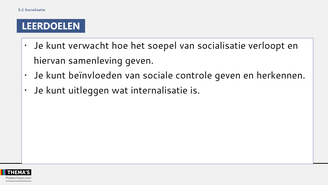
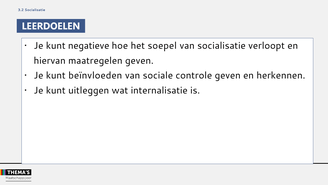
verwacht: verwacht -> negatieve
samenleving: samenleving -> maatregelen
